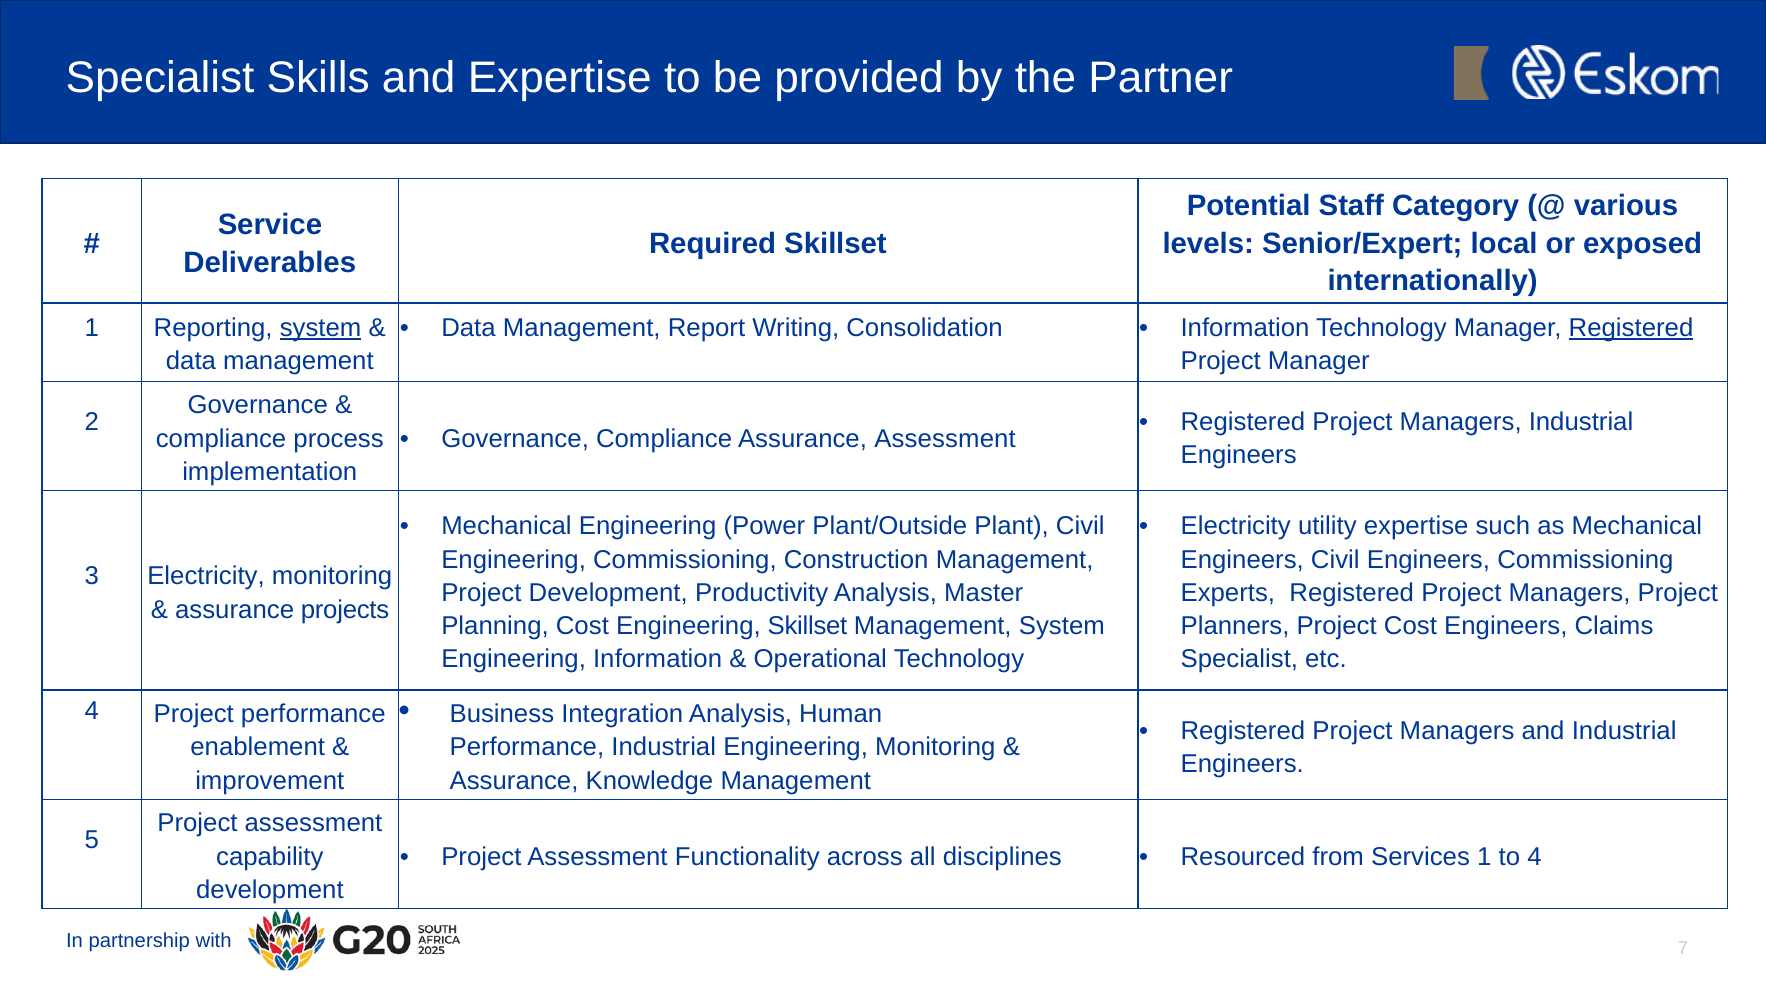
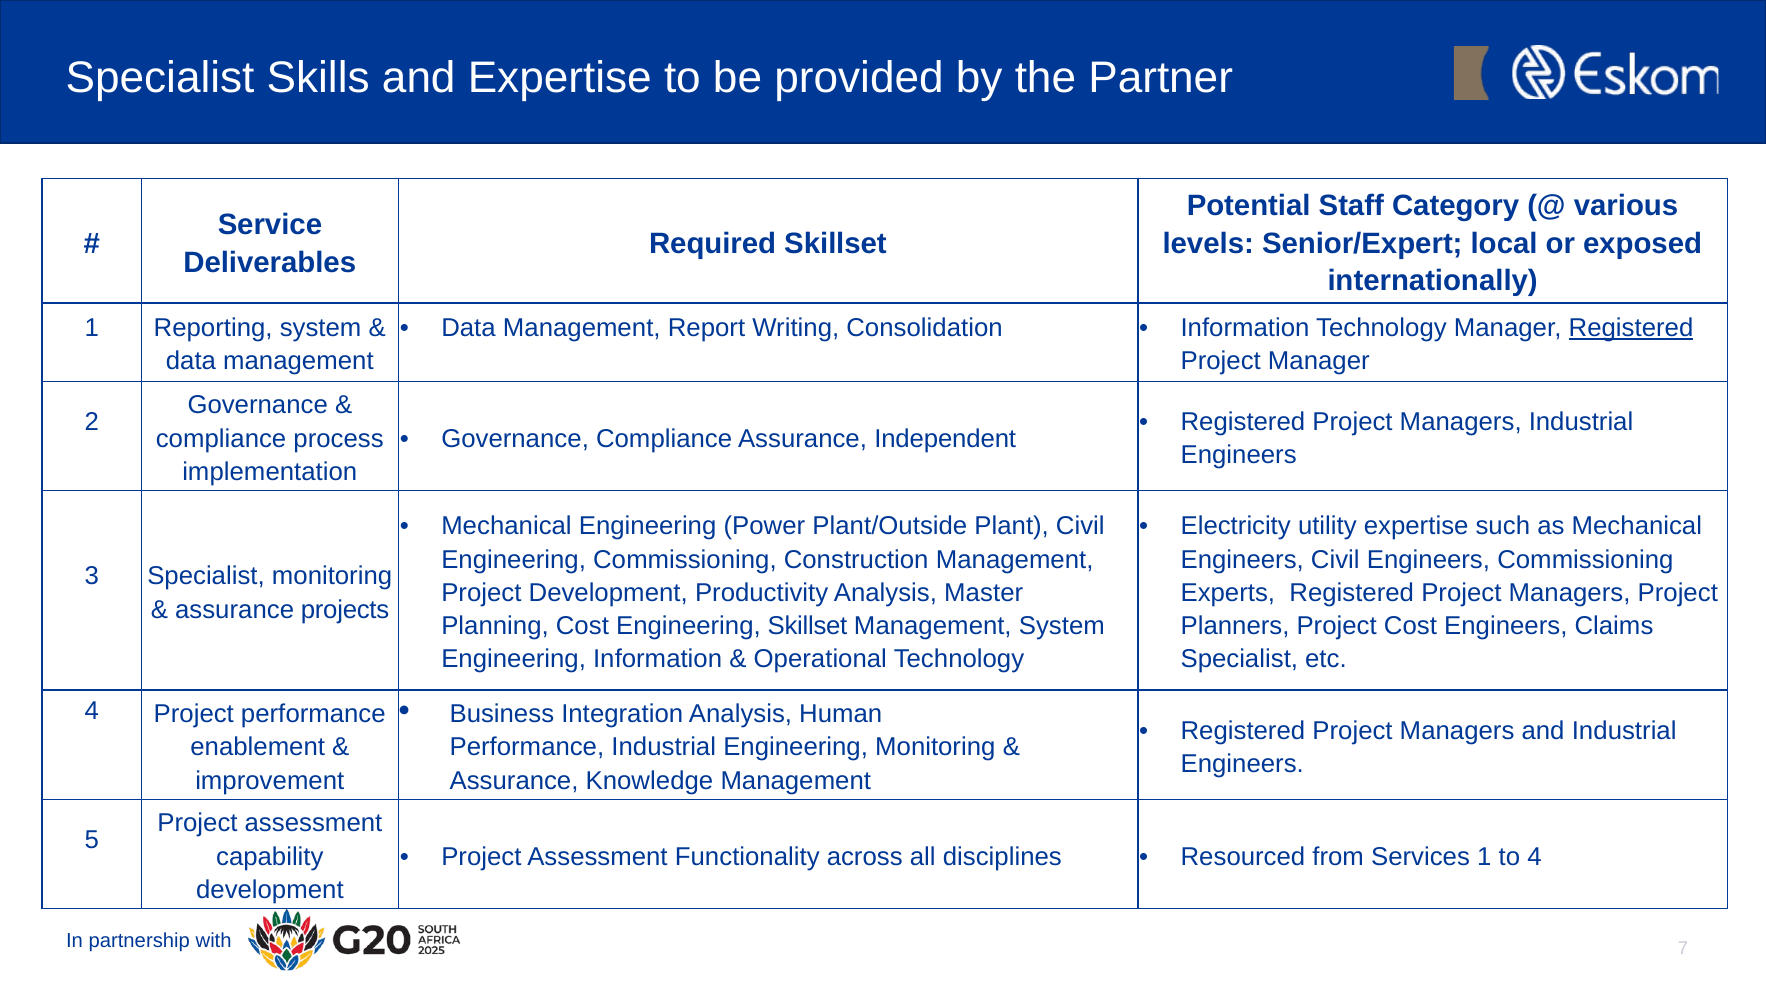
system at (321, 328) underline: present -> none
Assurance Assessment: Assessment -> Independent
3 Electricity: Electricity -> Specialist
